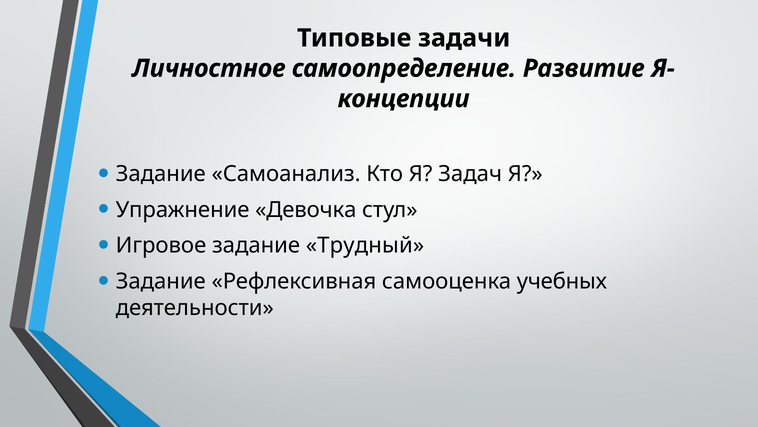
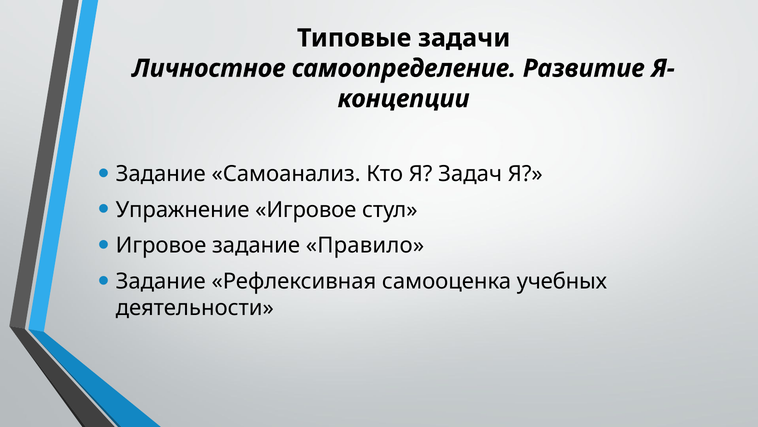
Упражнение Девочка: Девочка -> Игровое
Трудный: Трудный -> Правило
